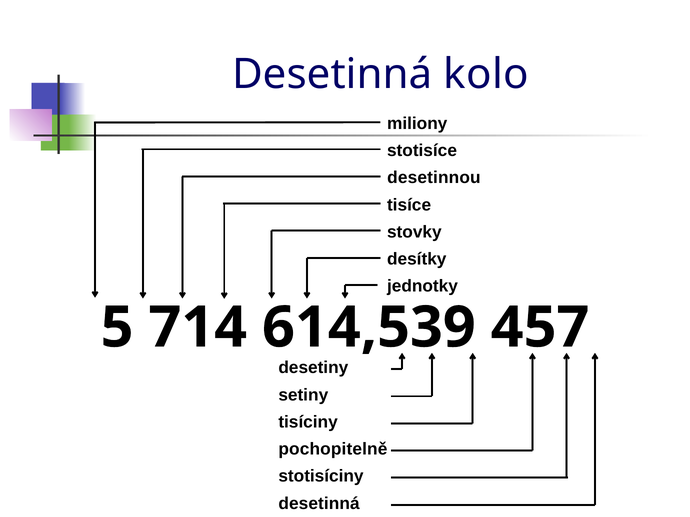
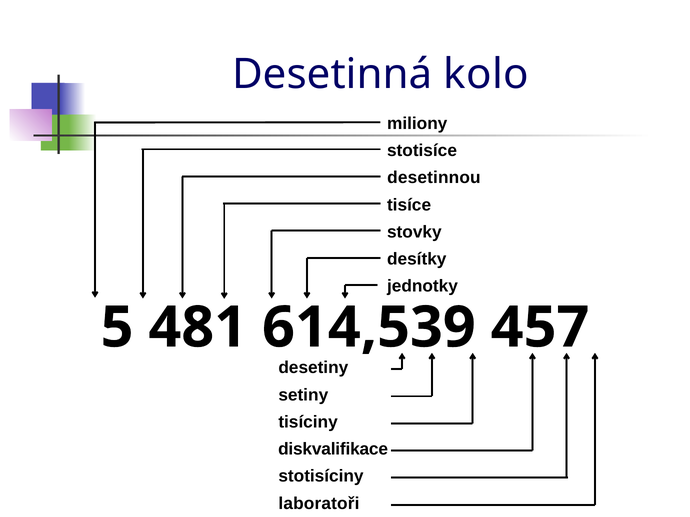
714: 714 -> 481
pochopitelně: pochopitelně -> diskvalifikace
desetinná at (319, 504): desetinná -> laboratoři
